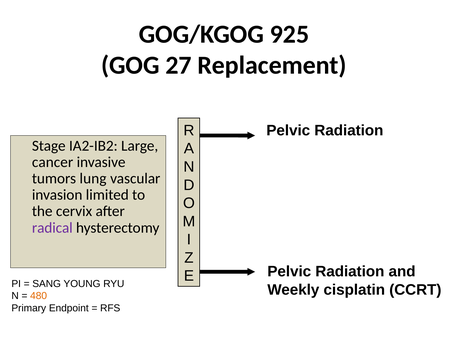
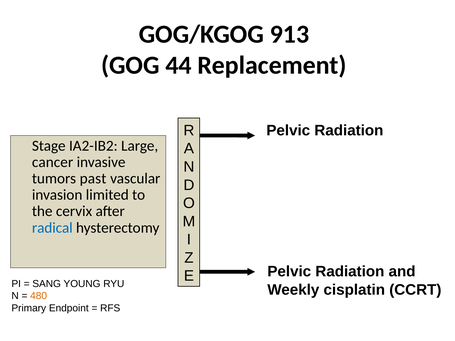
925: 925 -> 913
27: 27 -> 44
lung: lung -> past
radical colour: purple -> blue
